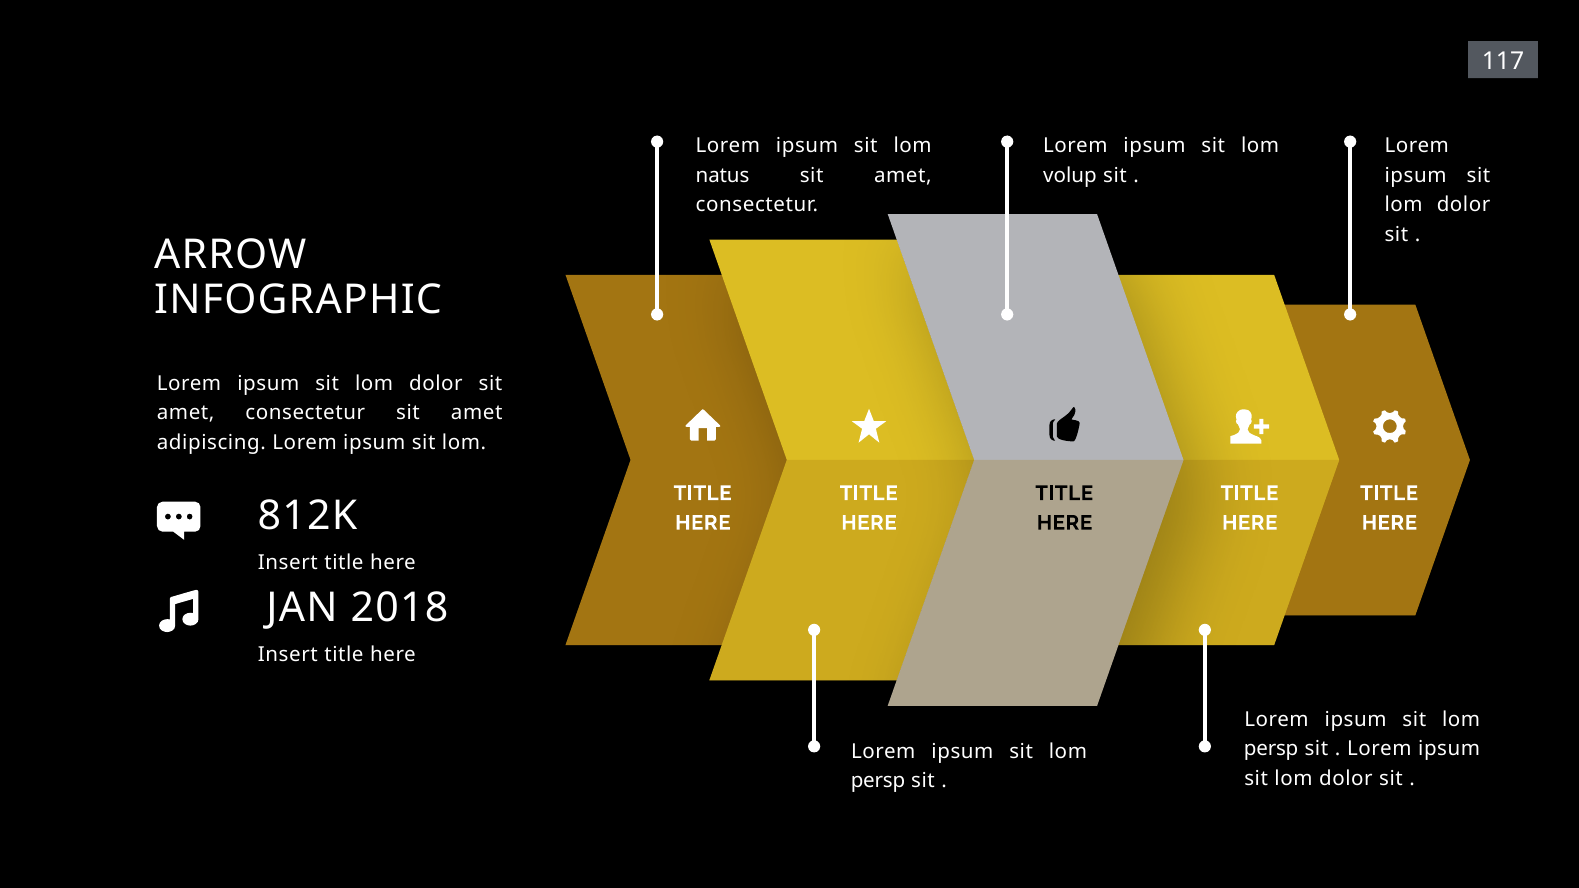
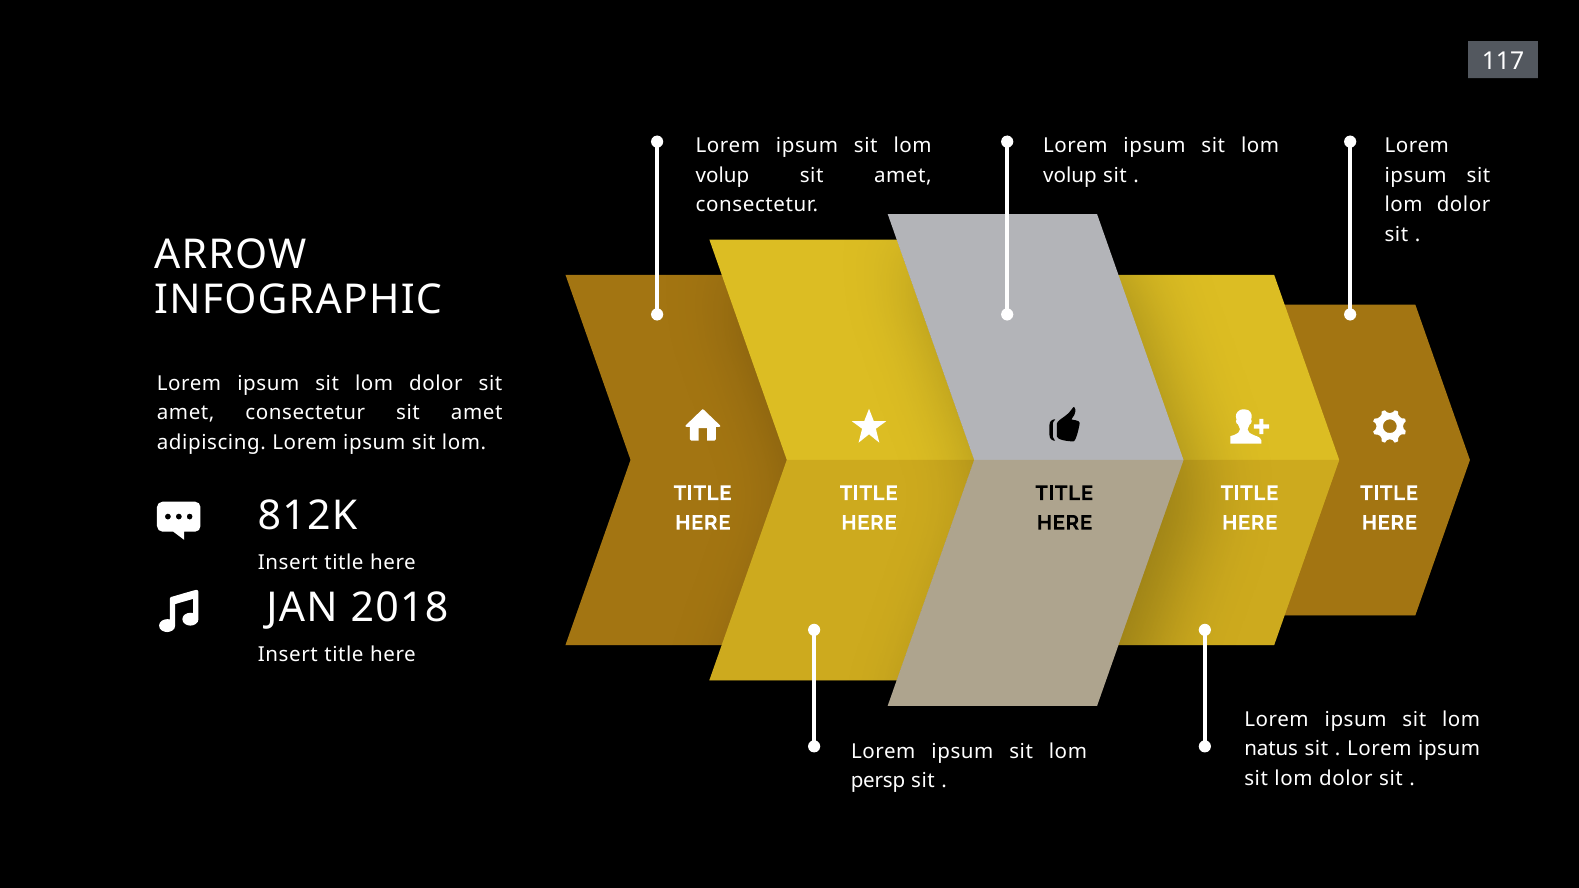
natus at (723, 175): natus -> volup
persp at (1271, 749): persp -> natus
